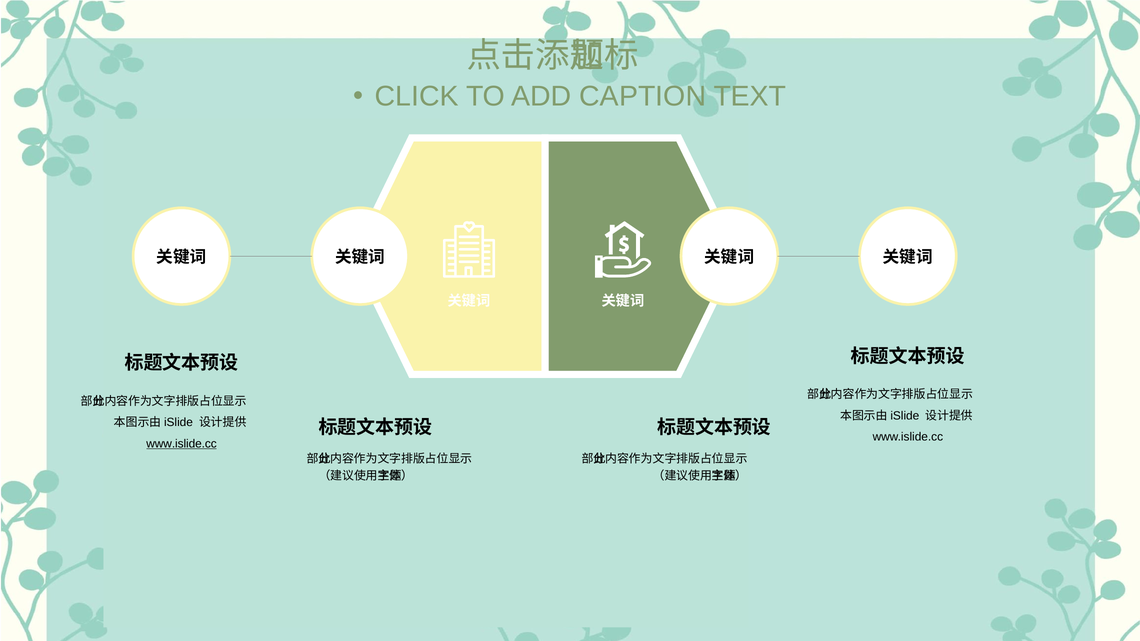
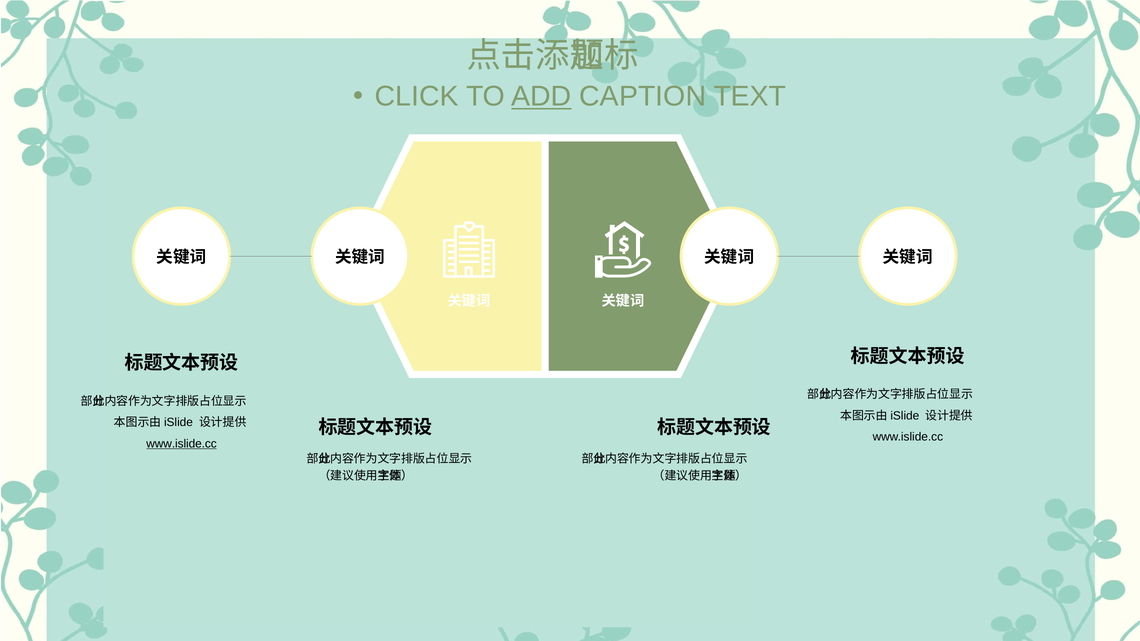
ADD underline: none -> present
